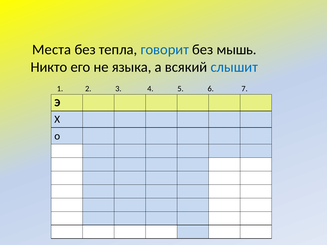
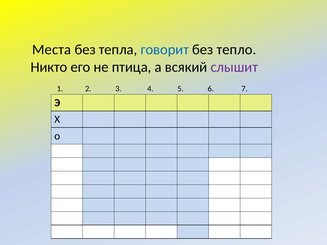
мышь: мышь -> тепло
языка: языка -> птица
слышит colour: blue -> purple
